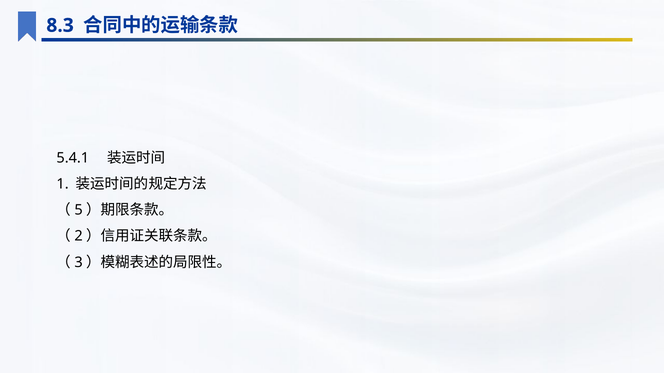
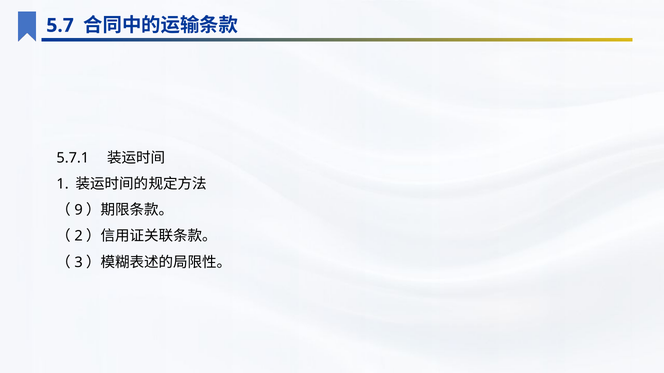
8.3: 8.3 -> 5.7
5.4.1: 5.4.1 -> 5.7.1
5: 5 -> 9
